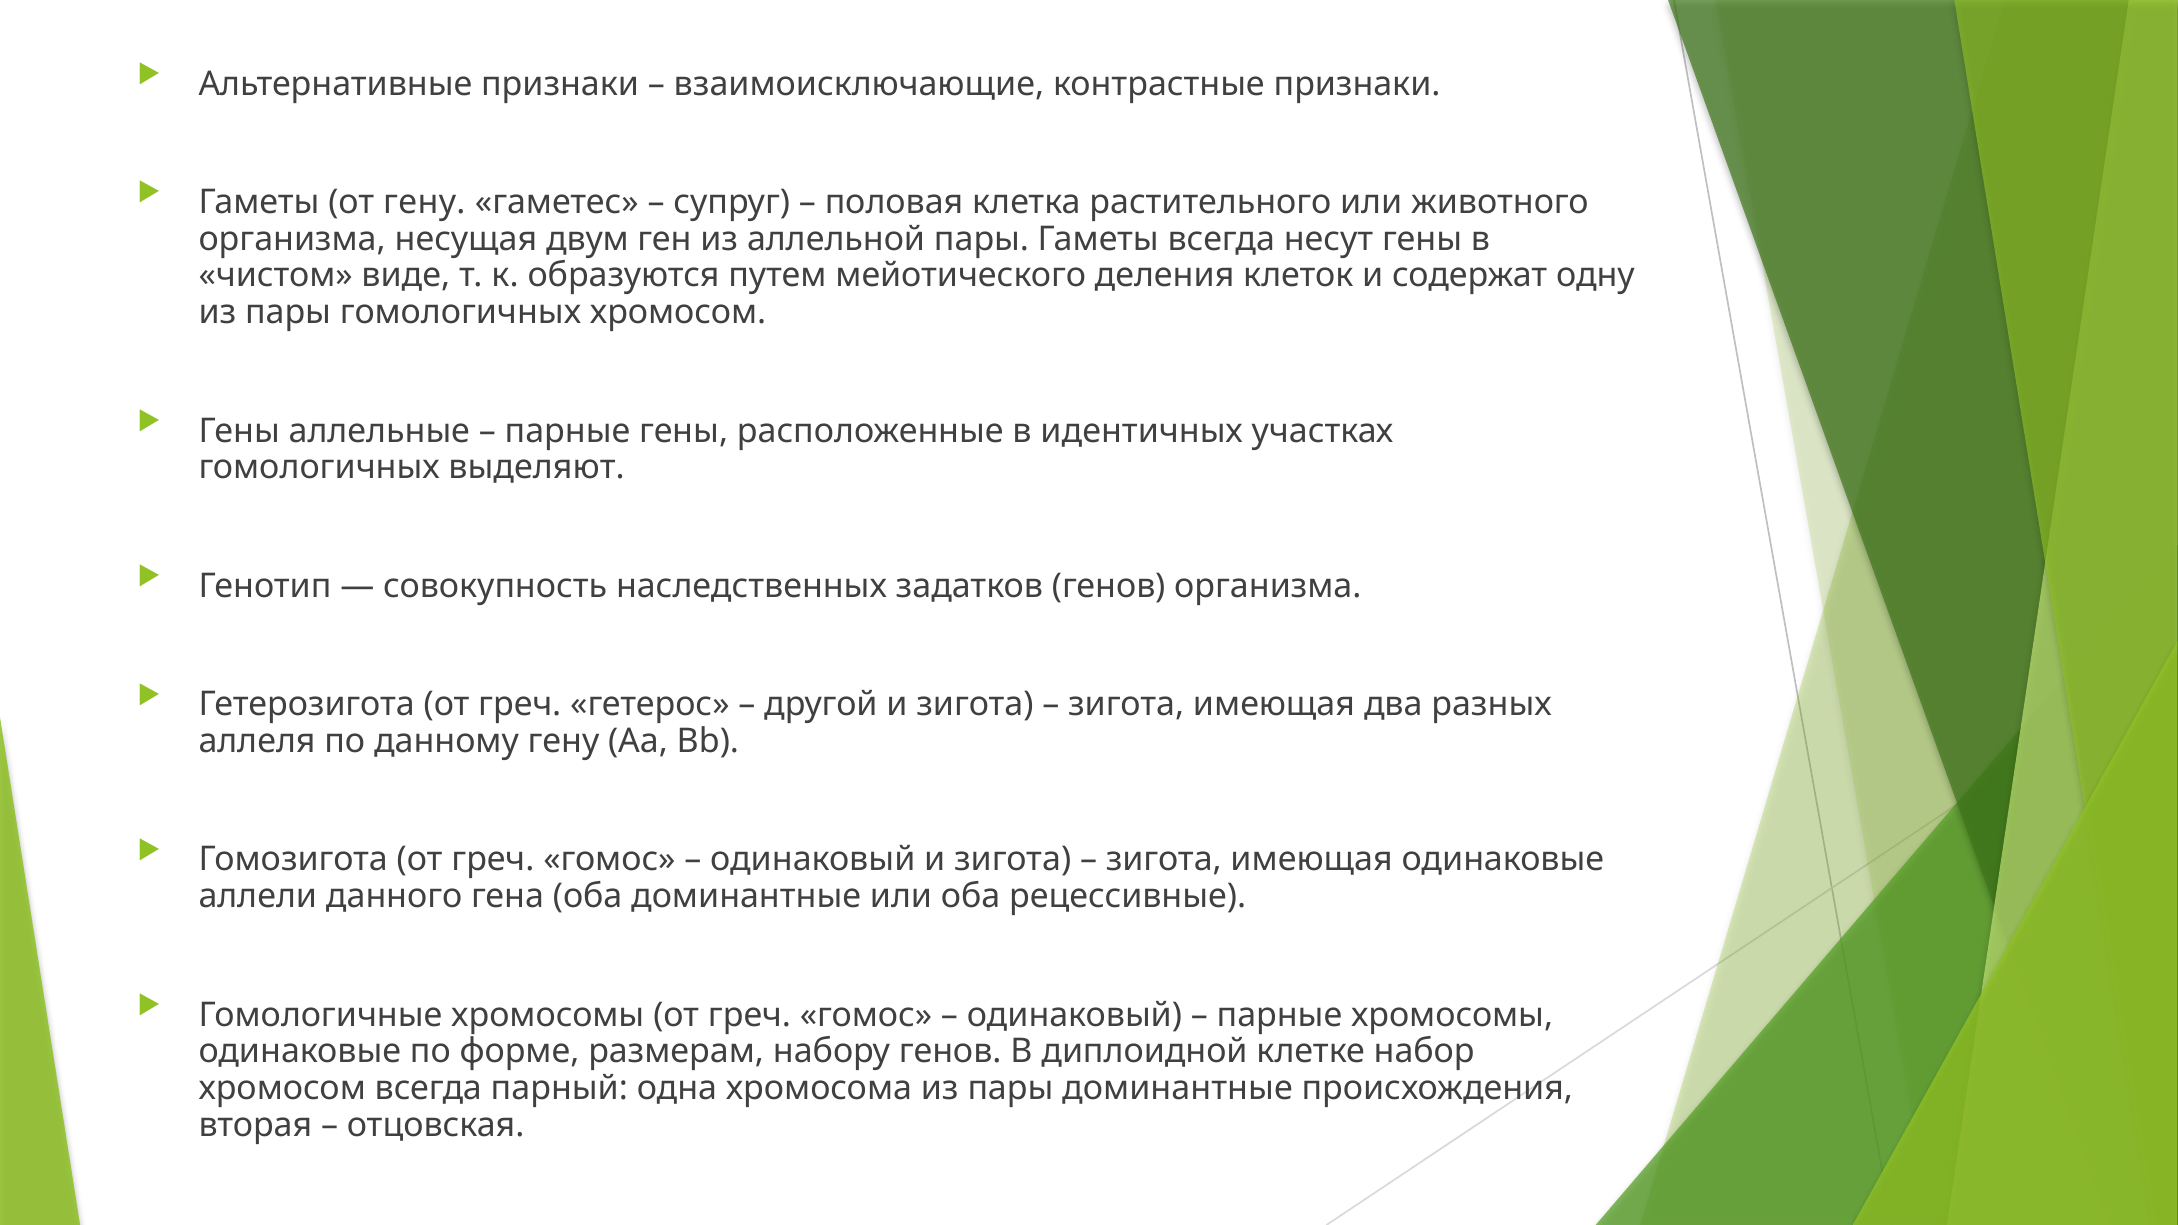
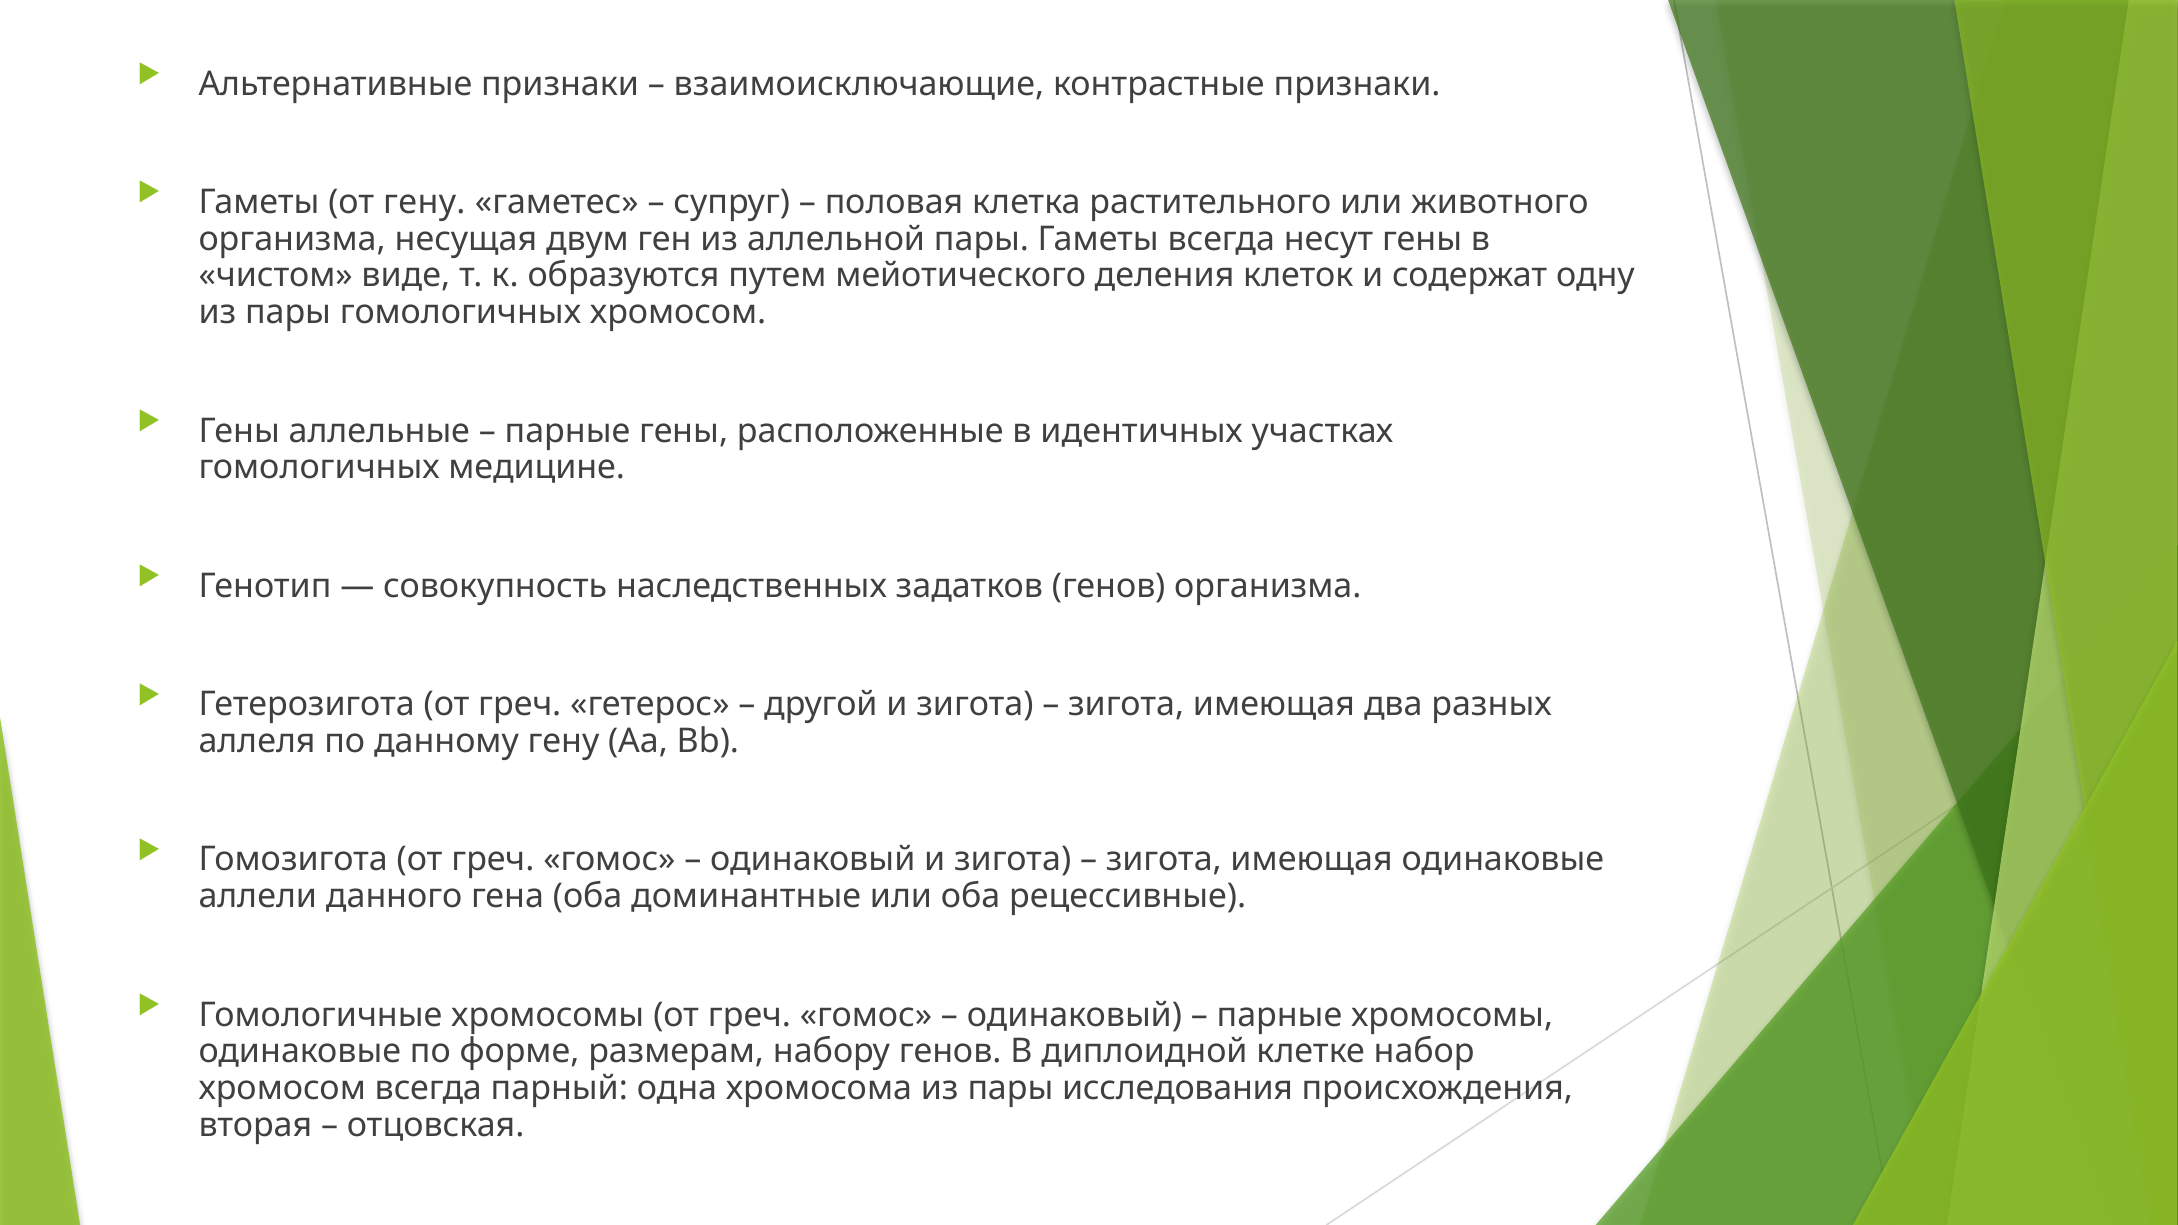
выделяют: выделяют -> медицине
пары доминантные: доминантные -> исследования
